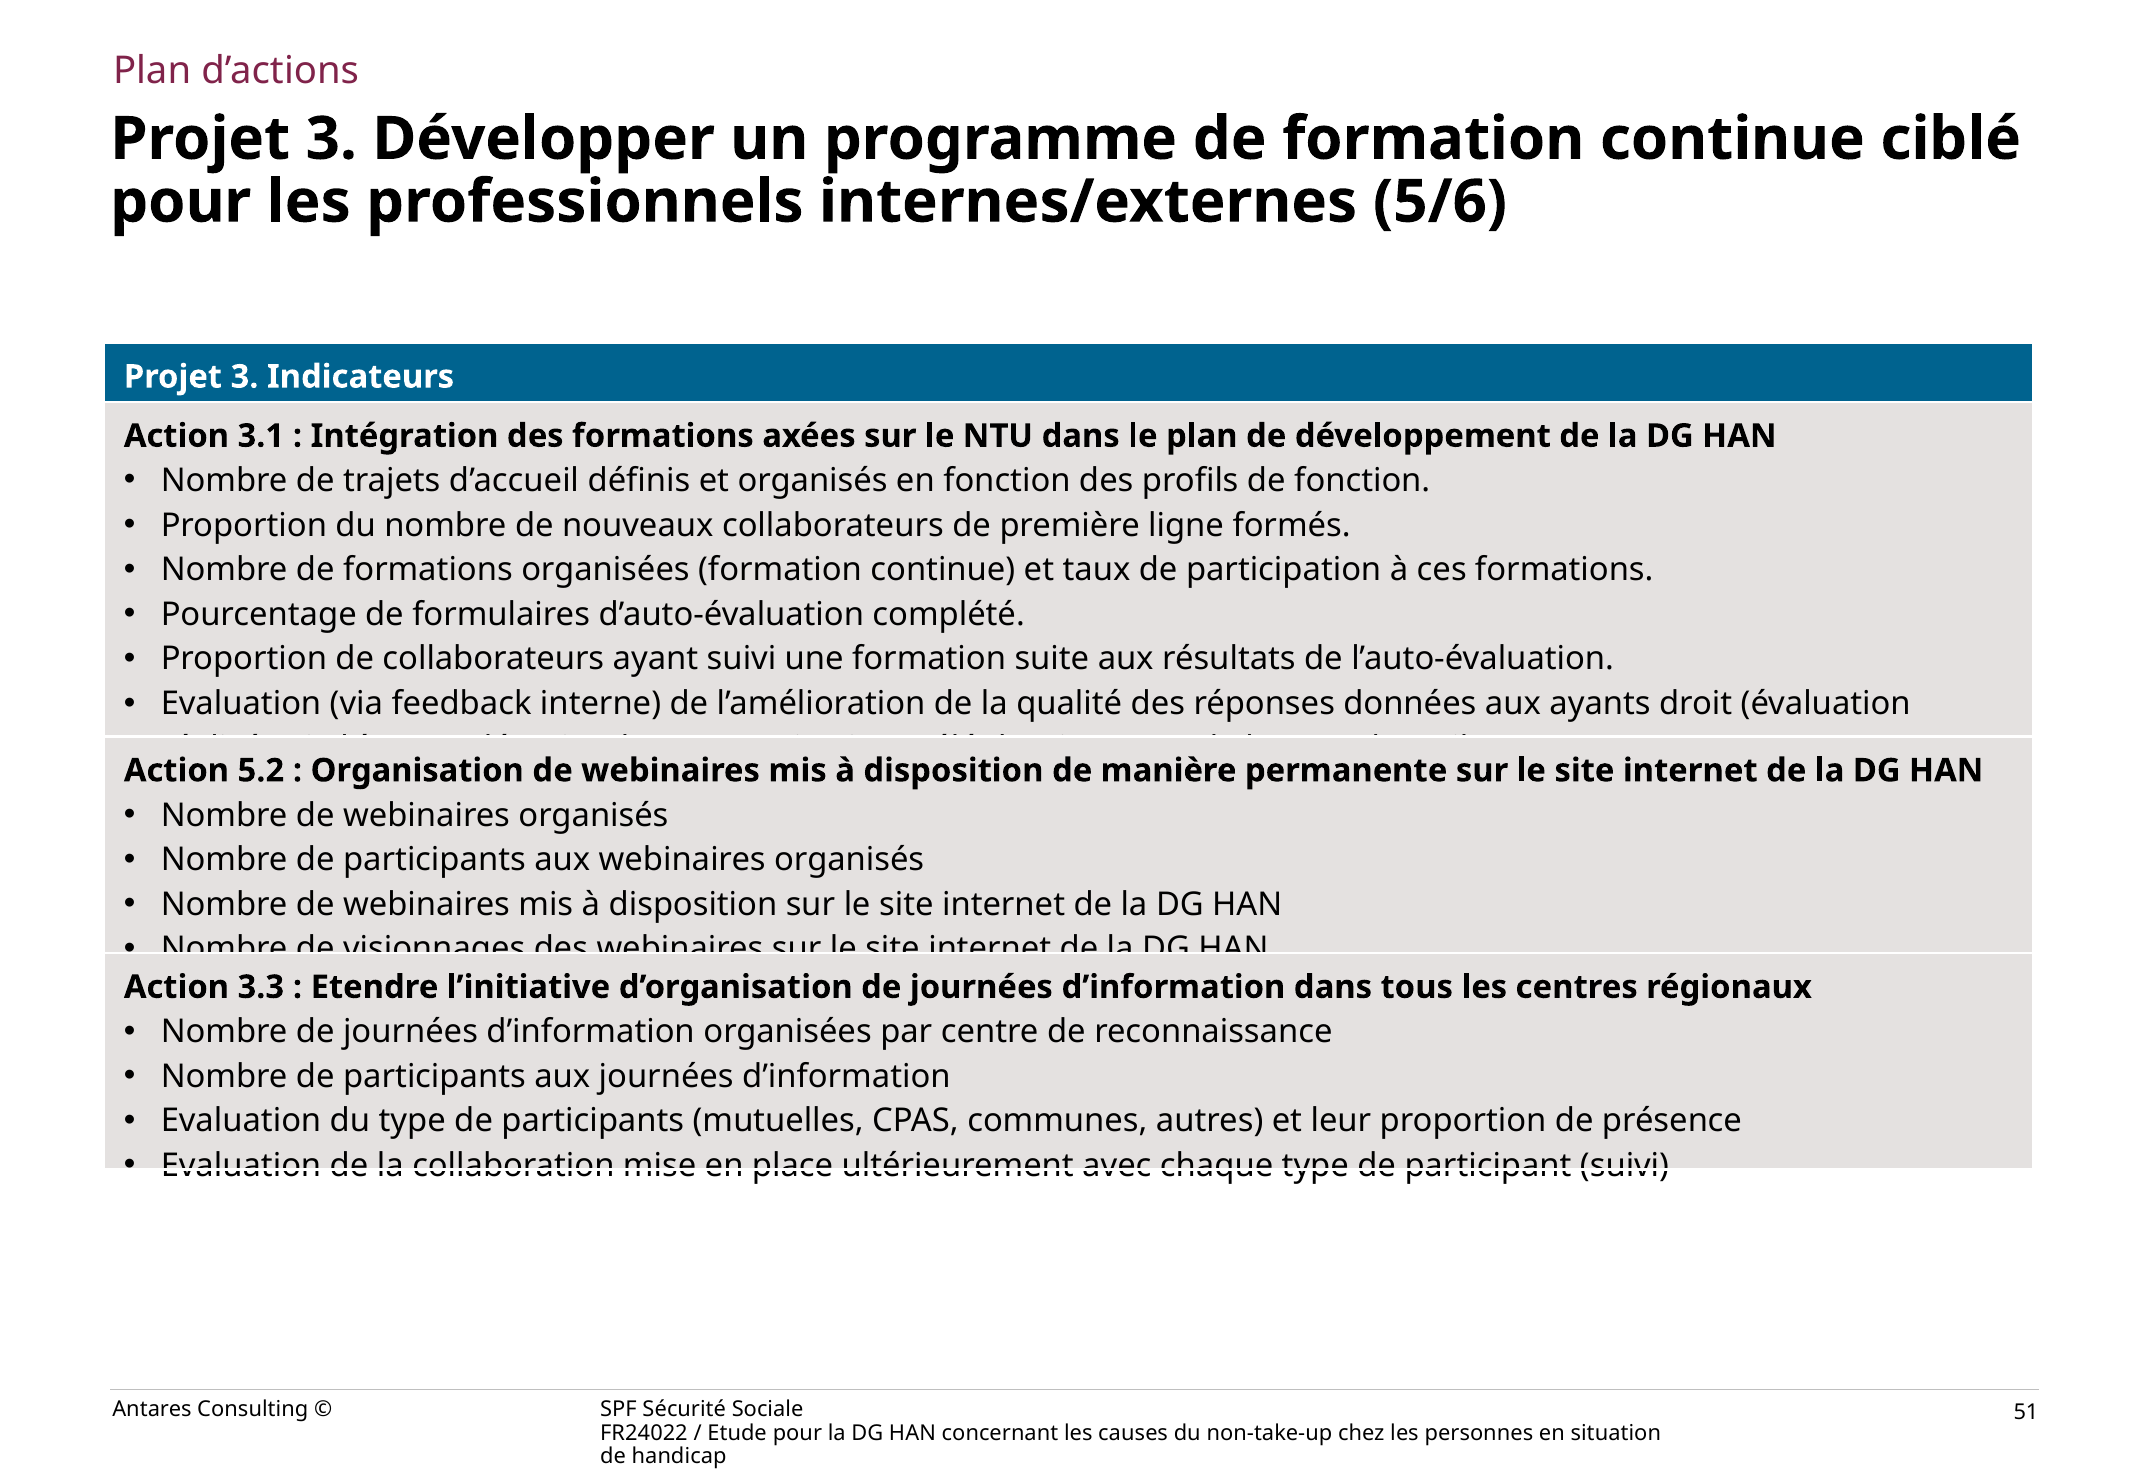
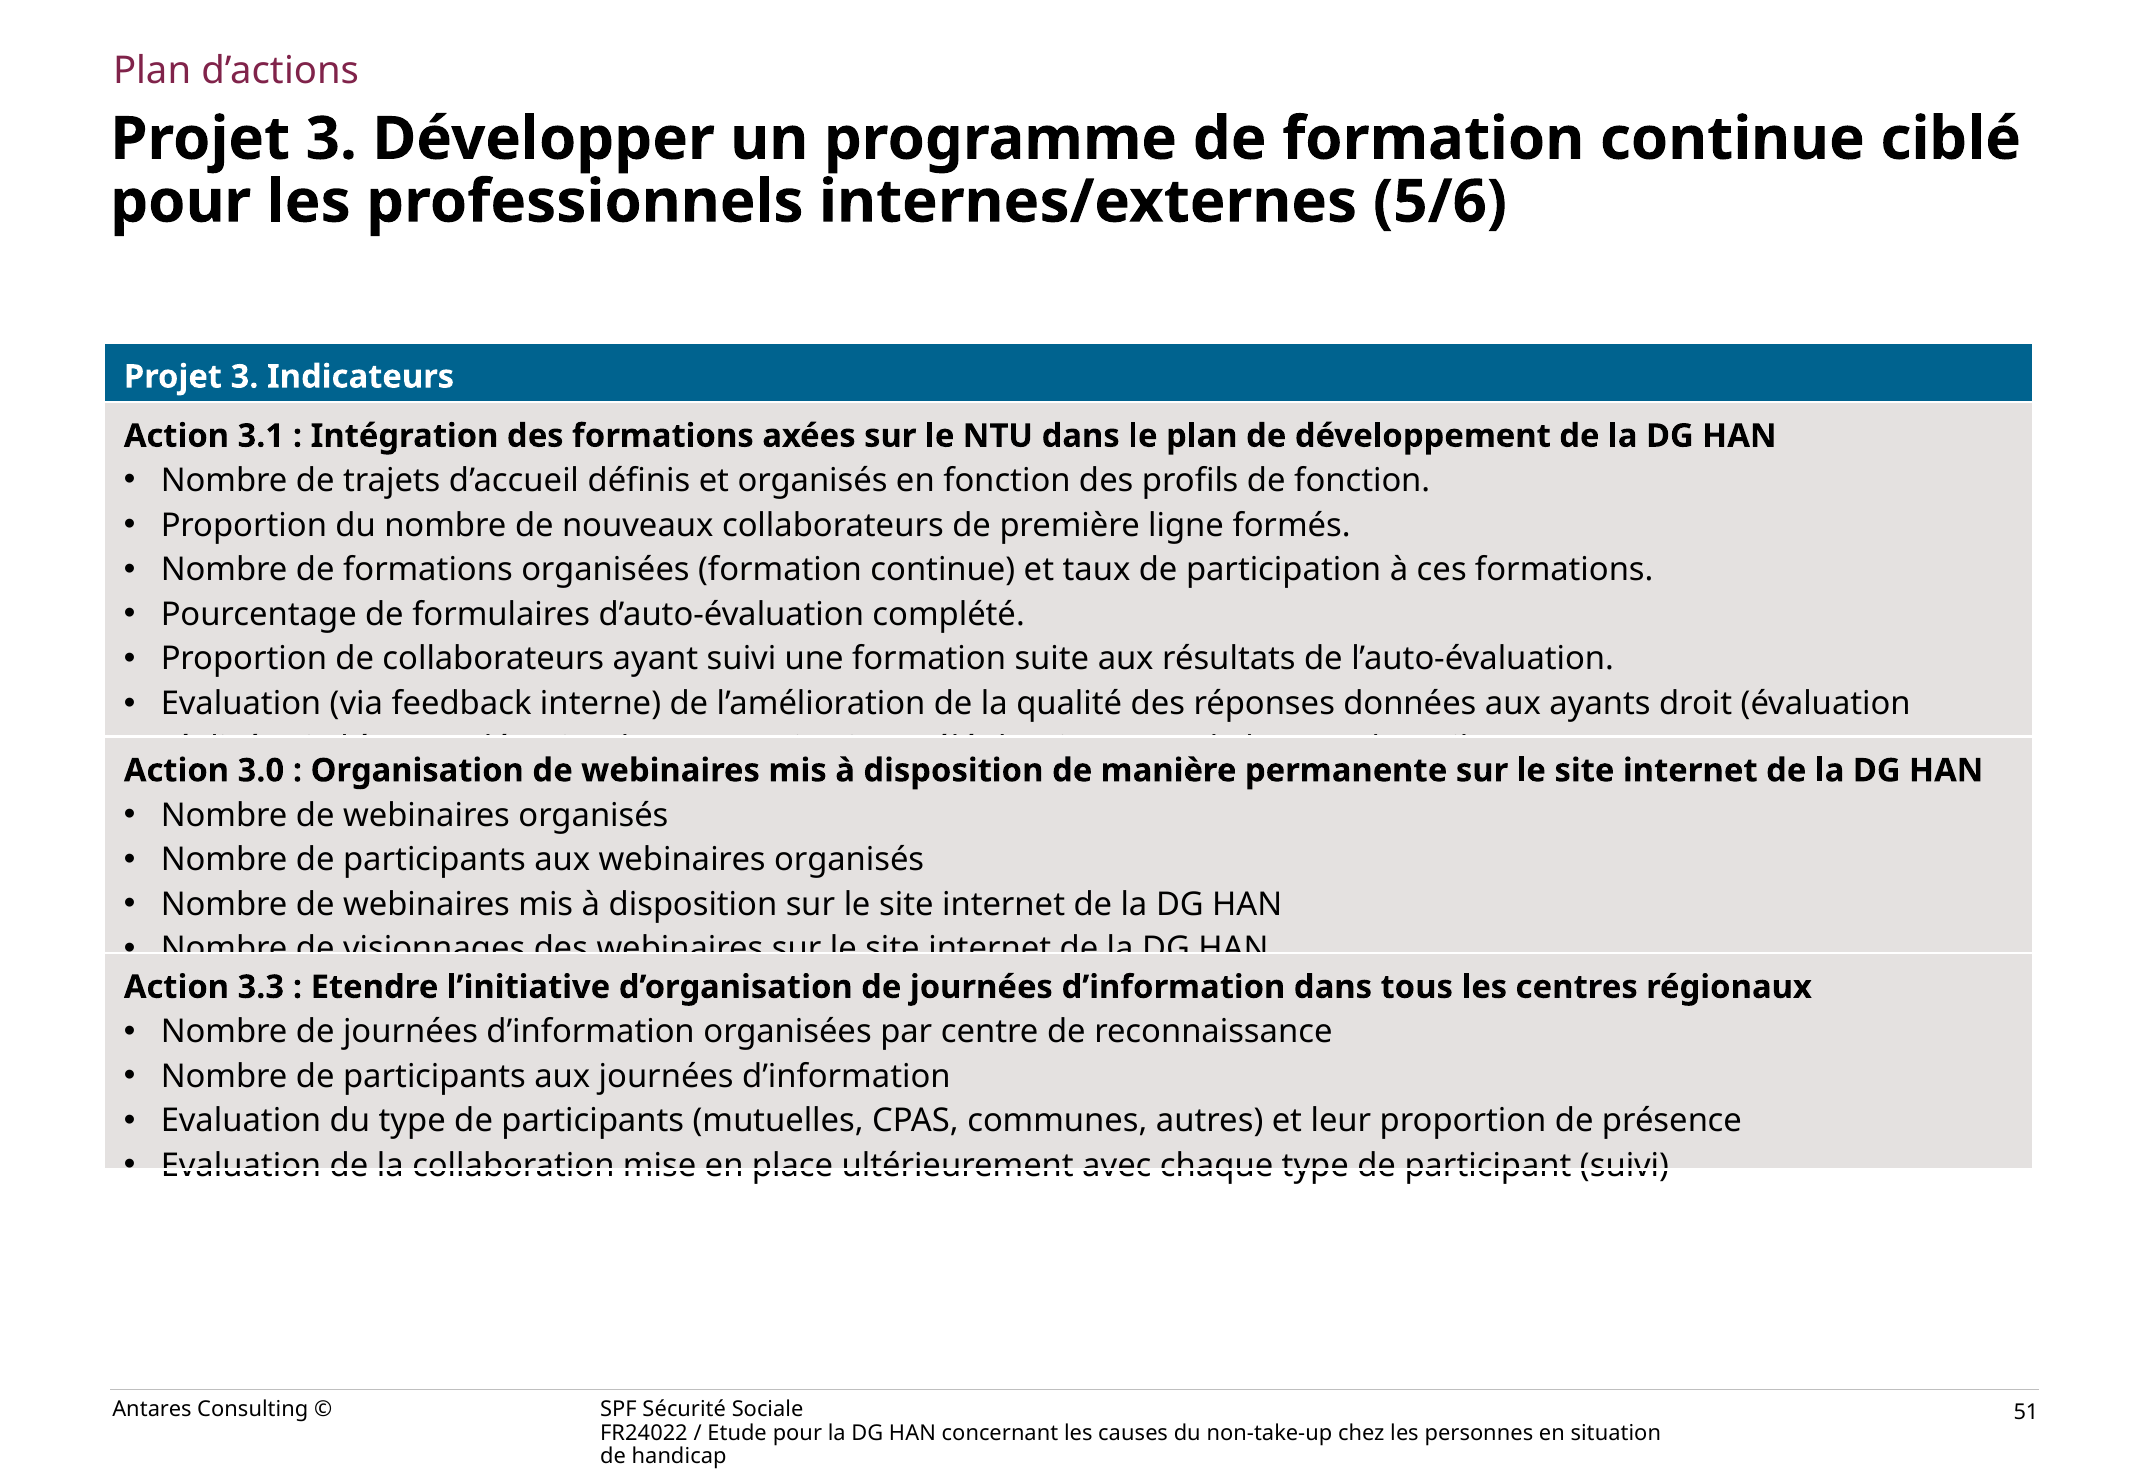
5.2: 5.2 -> 3.0
